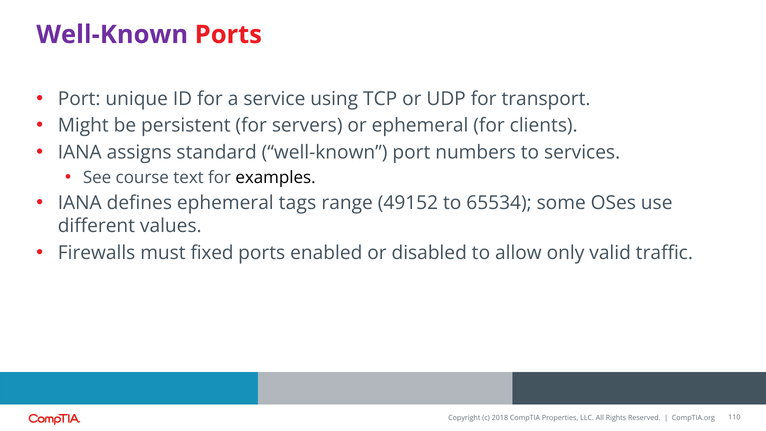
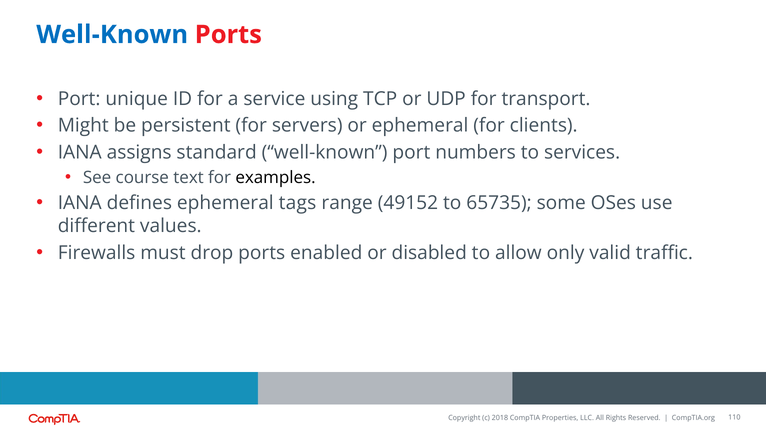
Well-Known at (112, 35) colour: purple -> blue
65534: 65534 -> 65735
fixed: fixed -> drop
